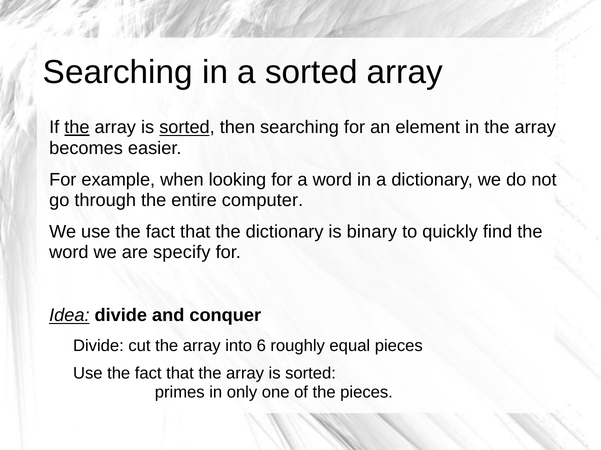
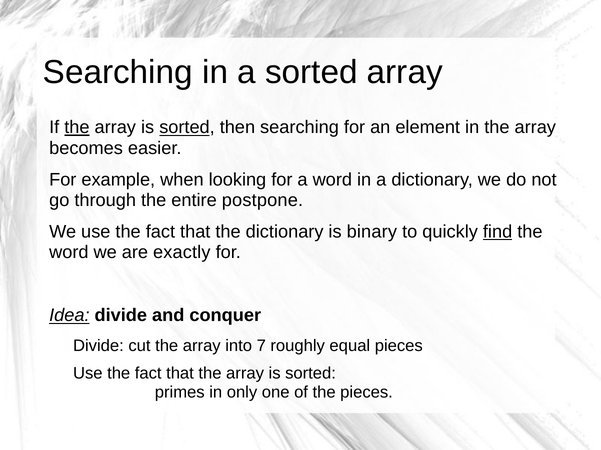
computer: computer -> postpone
find underline: none -> present
specify: specify -> exactly
6: 6 -> 7
